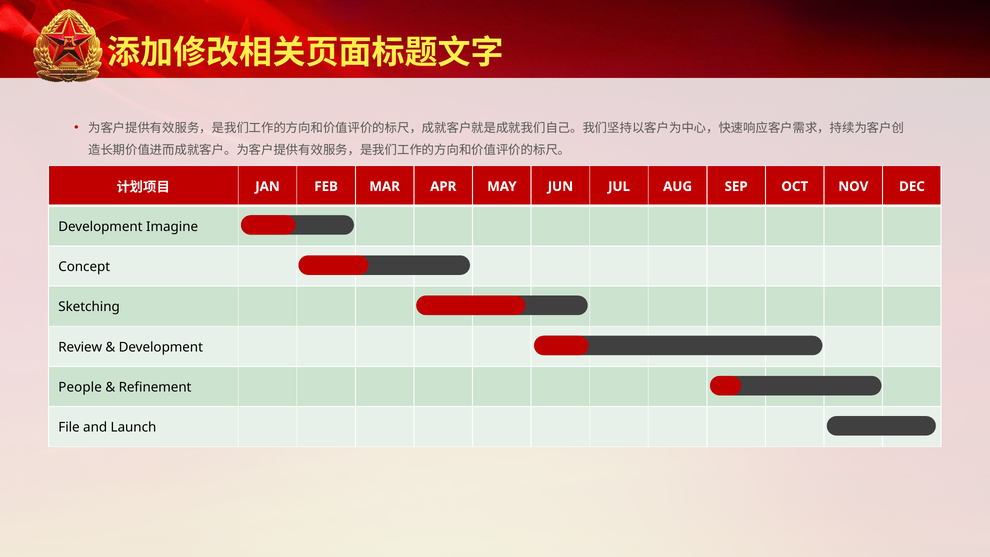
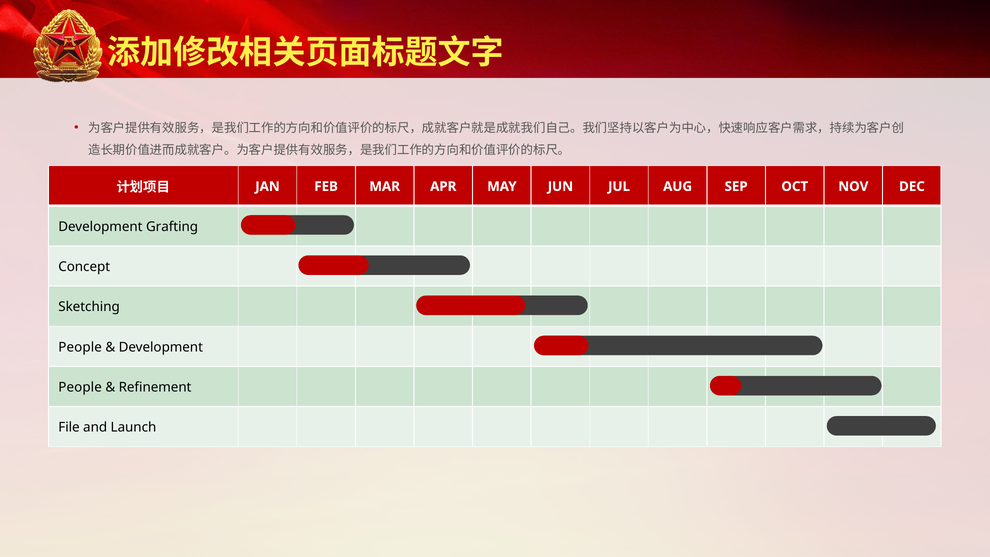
Imagine: Imagine -> Grafting
Review at (80, 347): Review -> People
